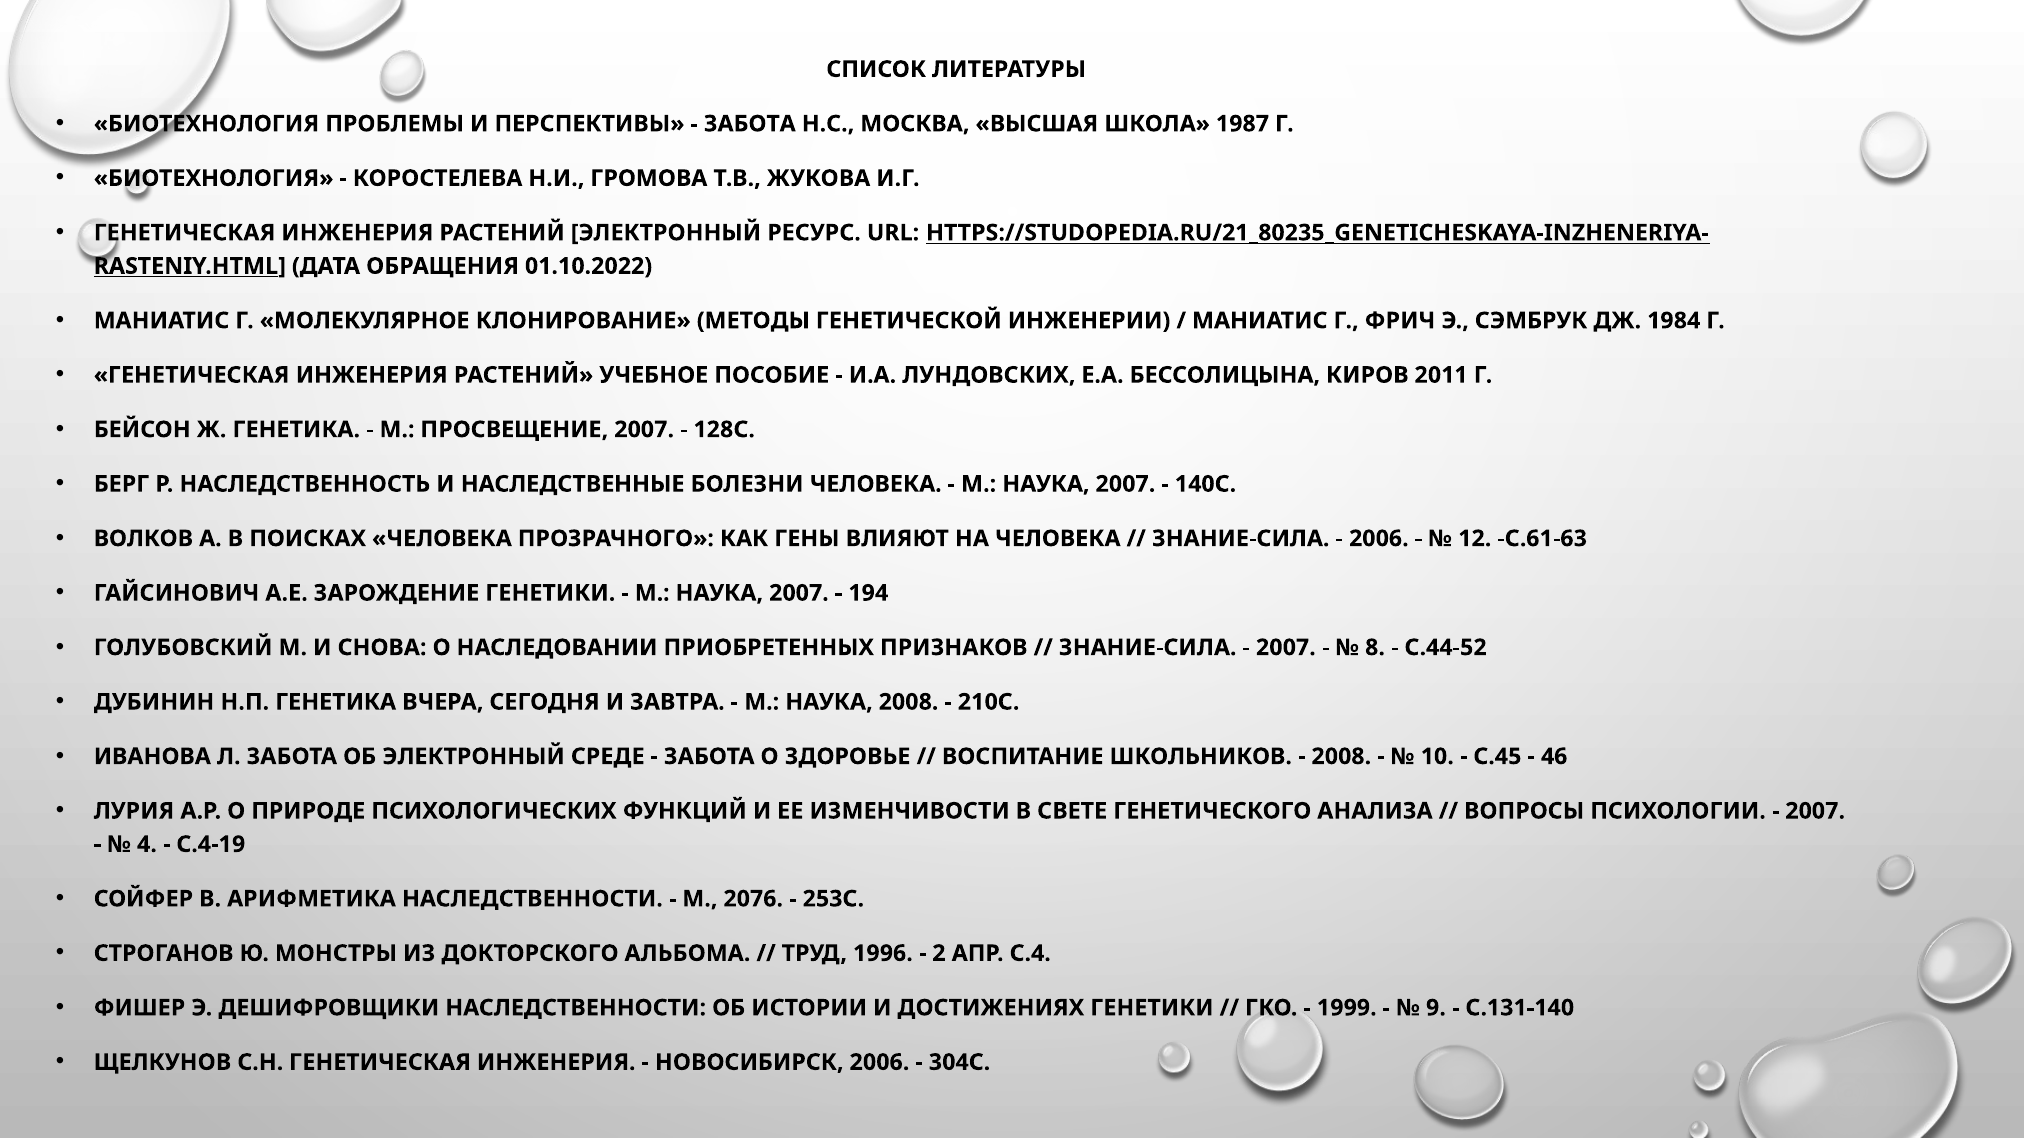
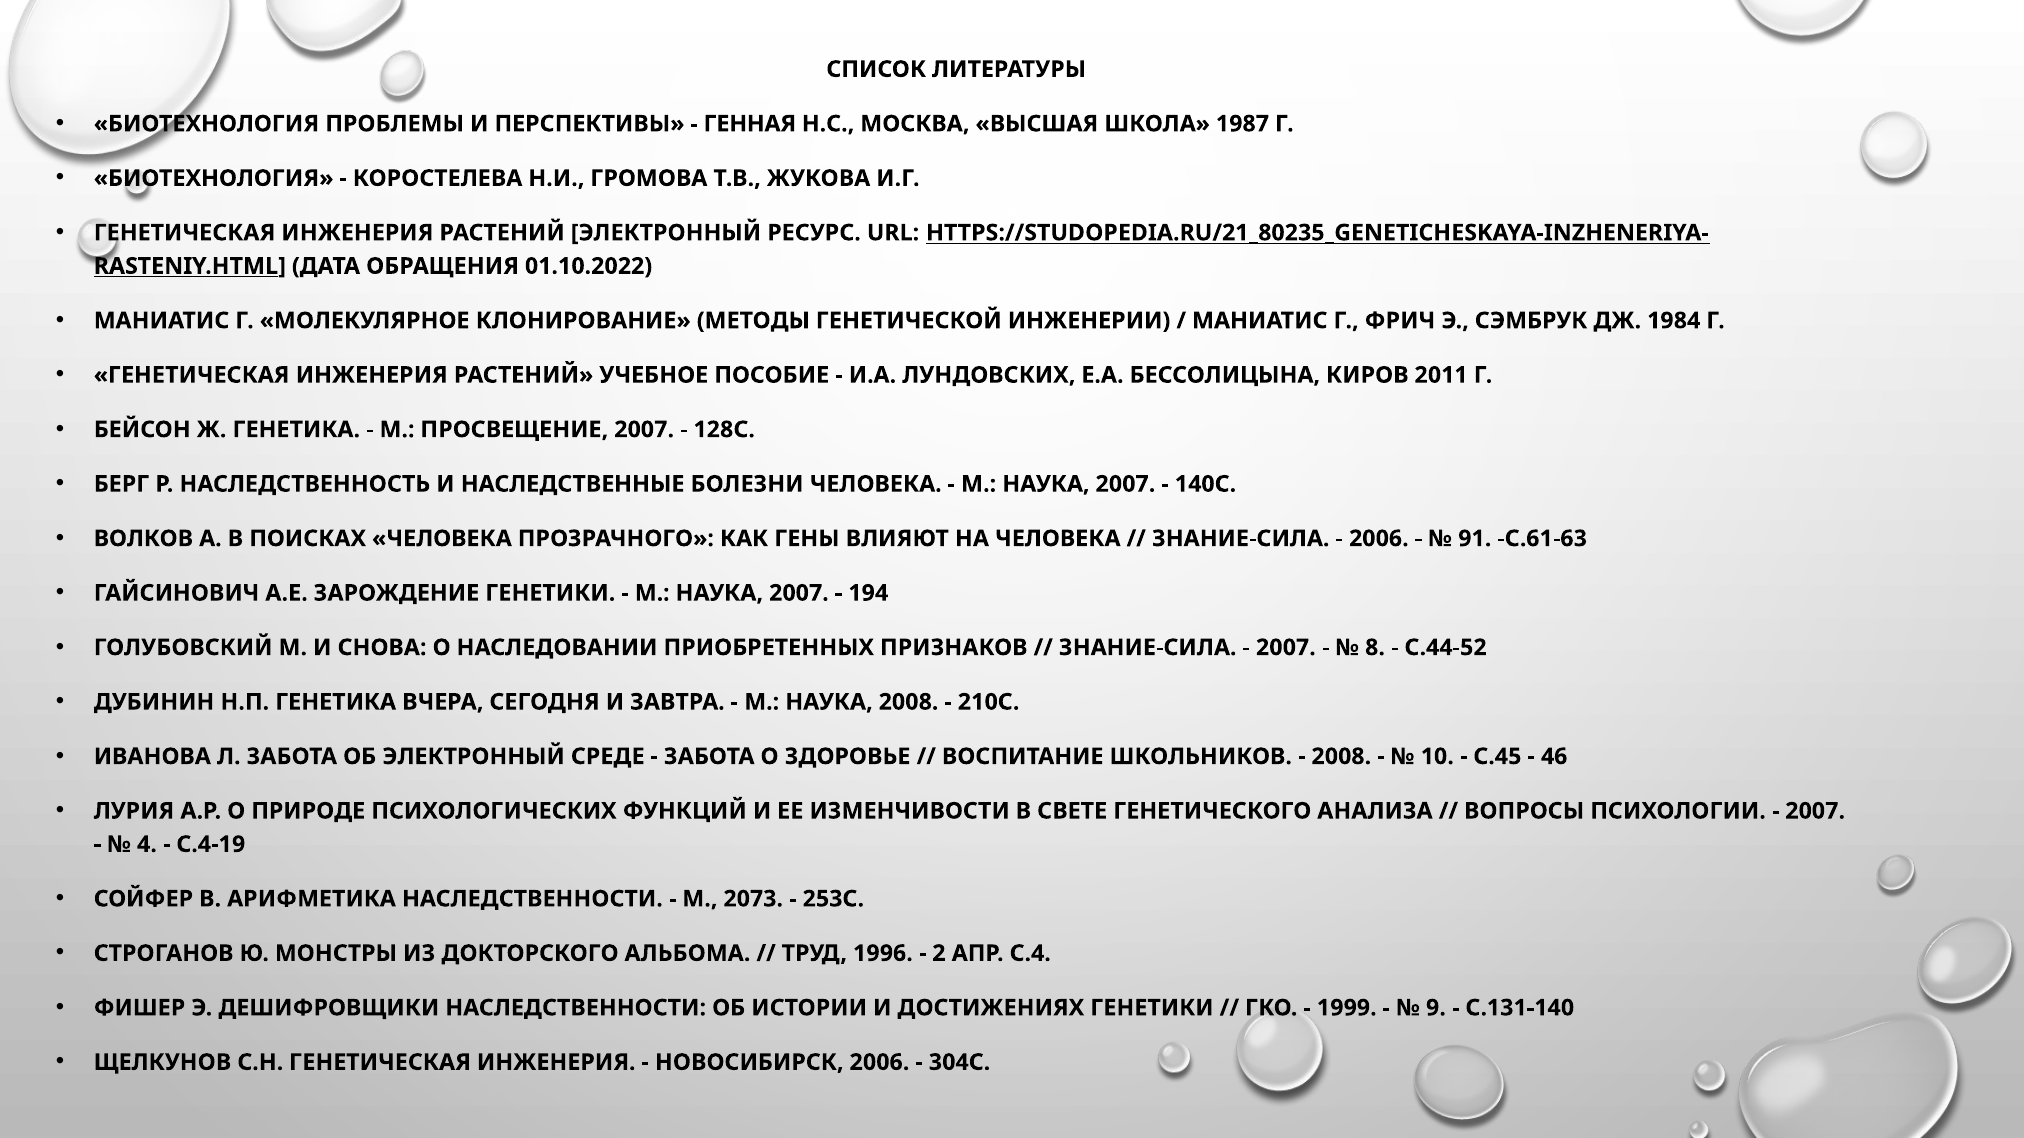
ЗАБОТА at (750, 124): ЗАБОТА -> ГЕННАЯ
12: 12 -> 91
2076: 2076 -> 2073
